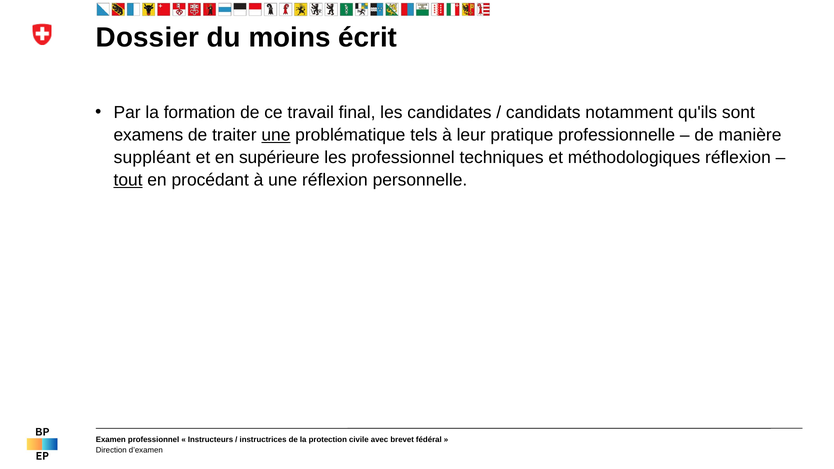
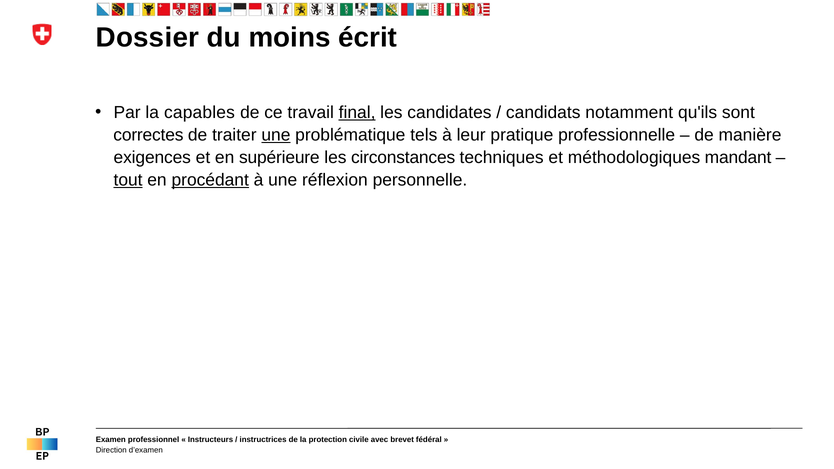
formation: formation -> capables
final underline: none -> present
examens: examens -> correctes
suppléant: suppléant -> exigences
les professionnel: professionnel -> circonstances
méthodologiques réflexion: réflexion -> mandant
procédant underline: none -> present
